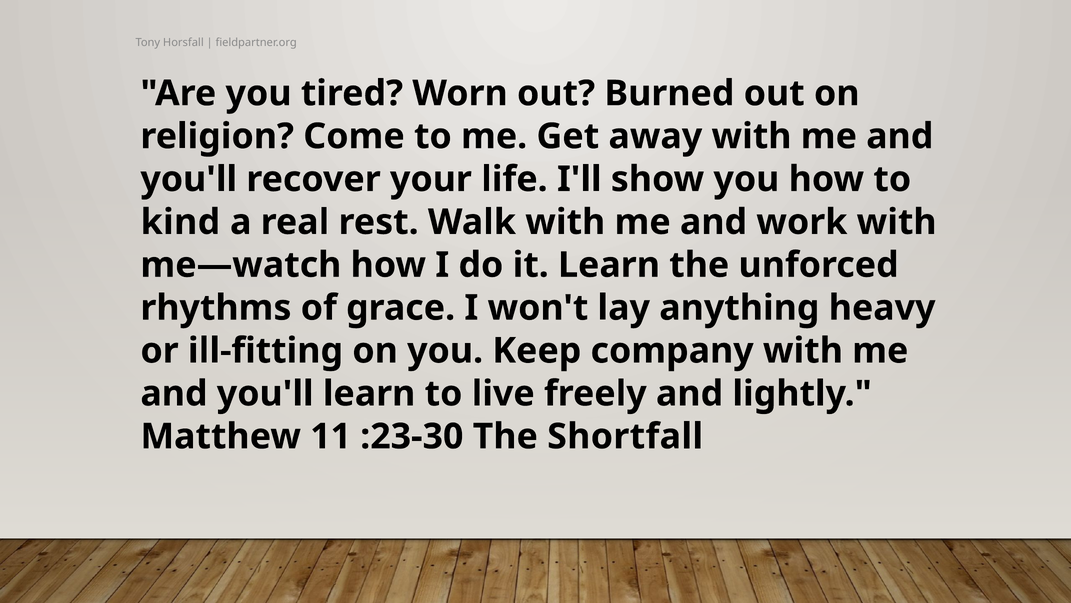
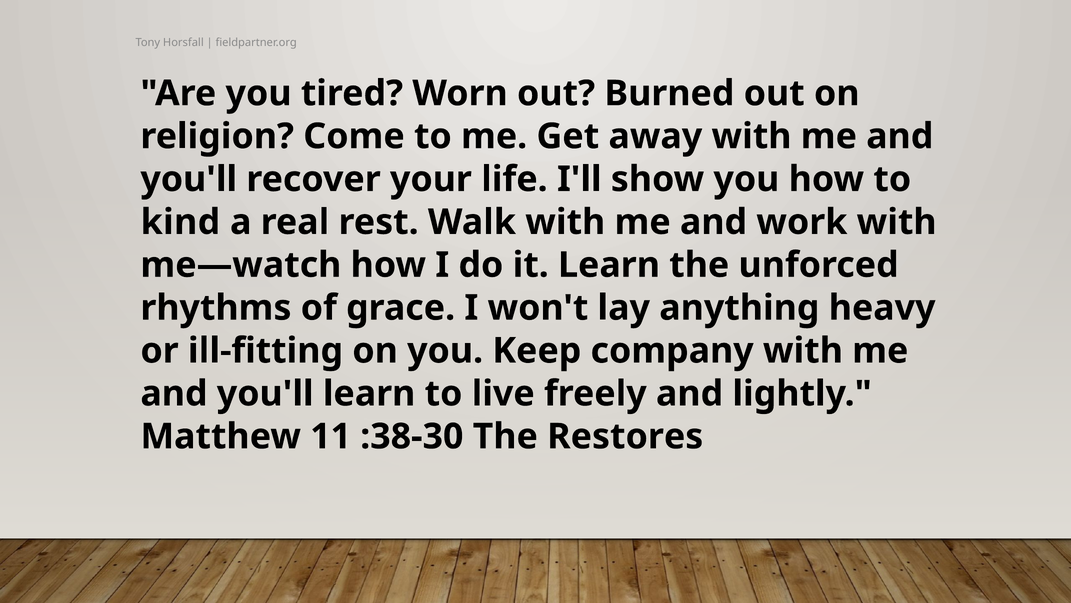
:23-30: :23-30 -> :38-30
Shortfall: Shortfall -> Restores
